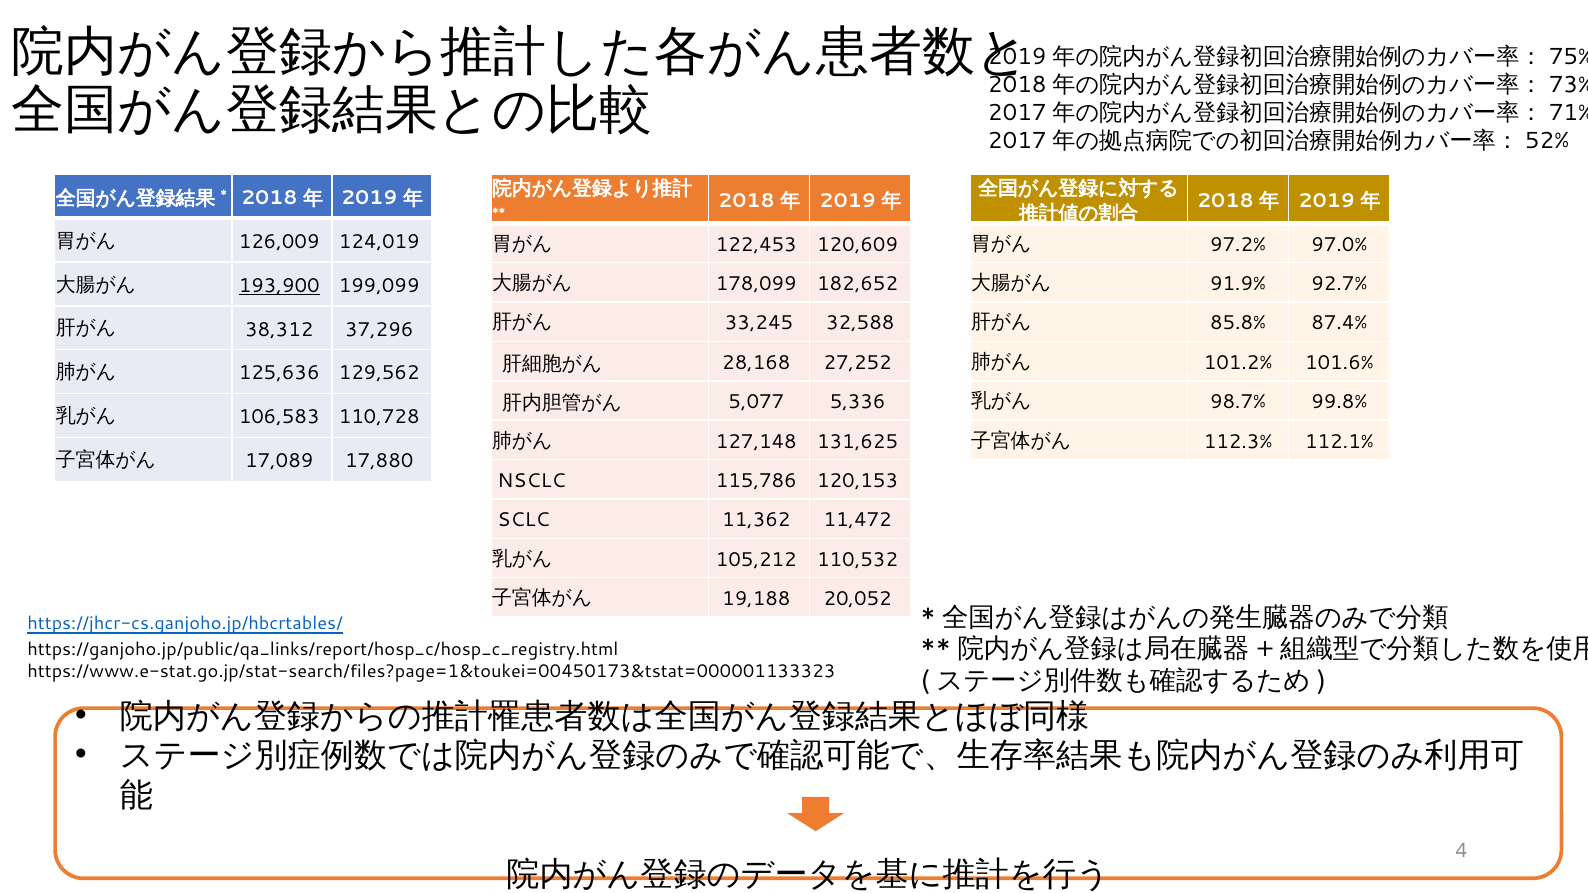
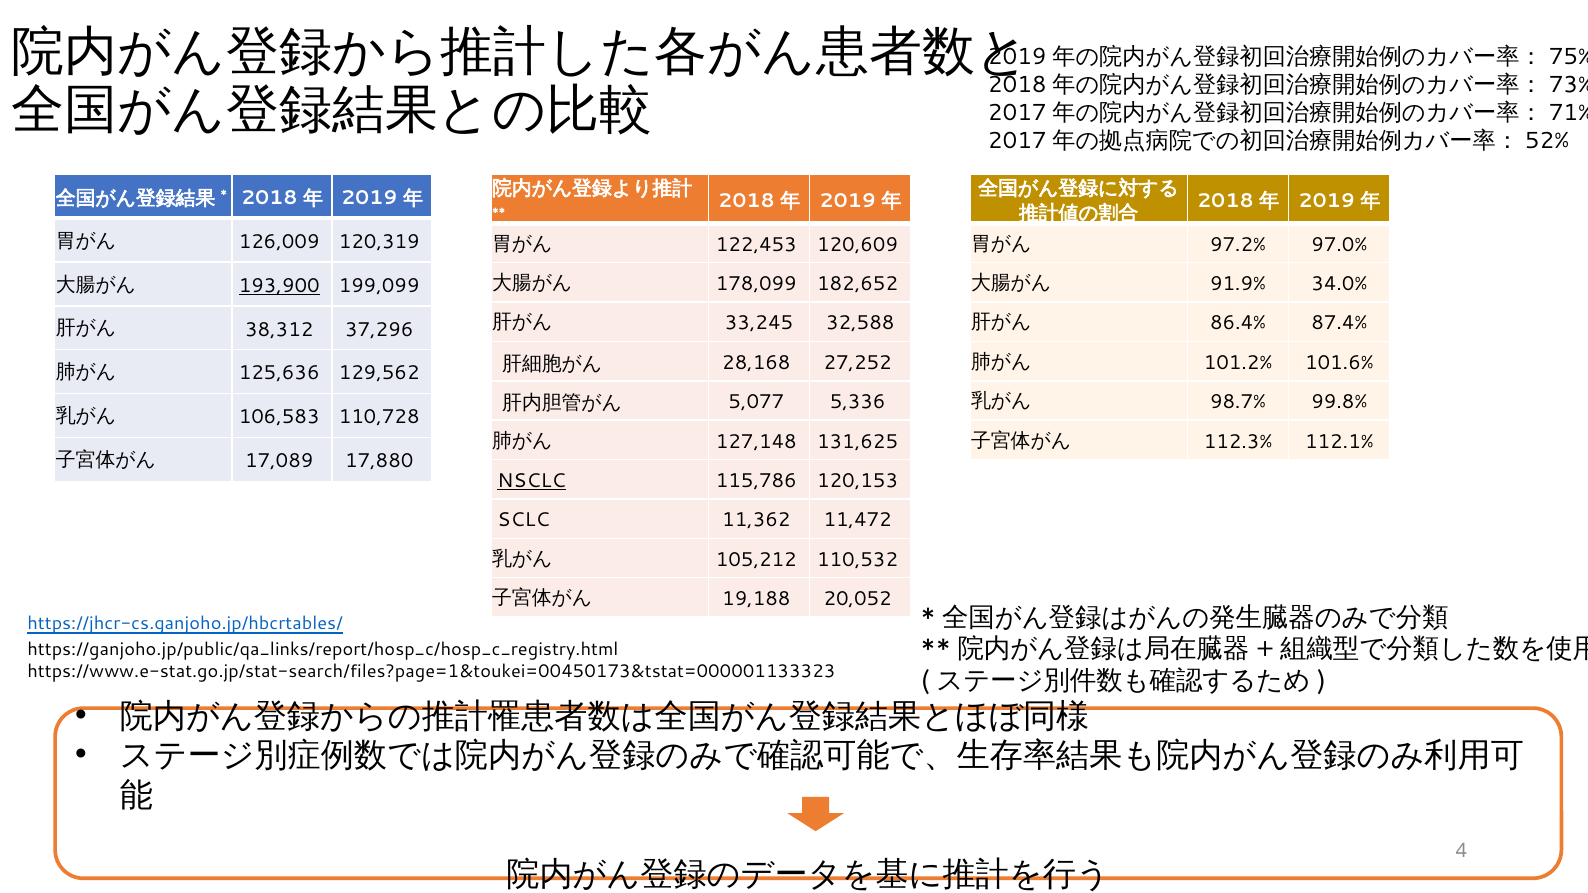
124,019: 124,019 -> 120,319
92.7%: 92.7% -> 34.0%
85.8%: 85.8% -> 86.4%
NSCLC underline: none -> present
